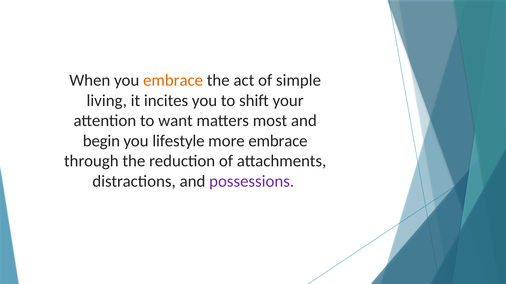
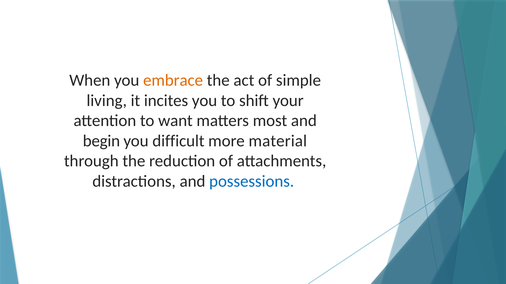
lifestyle: lifestyle -> difficult
more embrace: embrace -> material
possessions colour: purple -> blue
